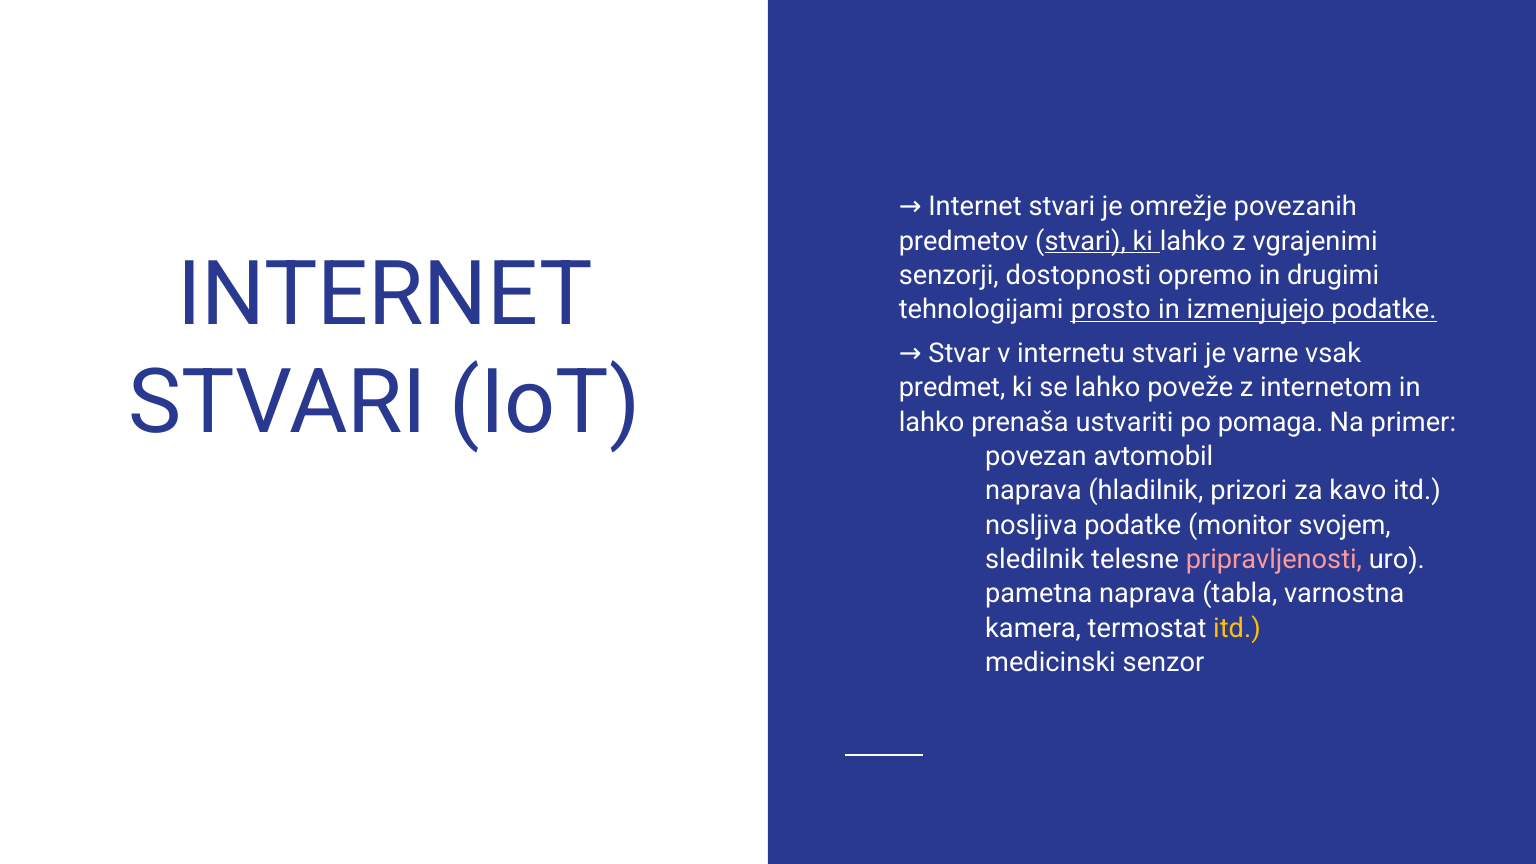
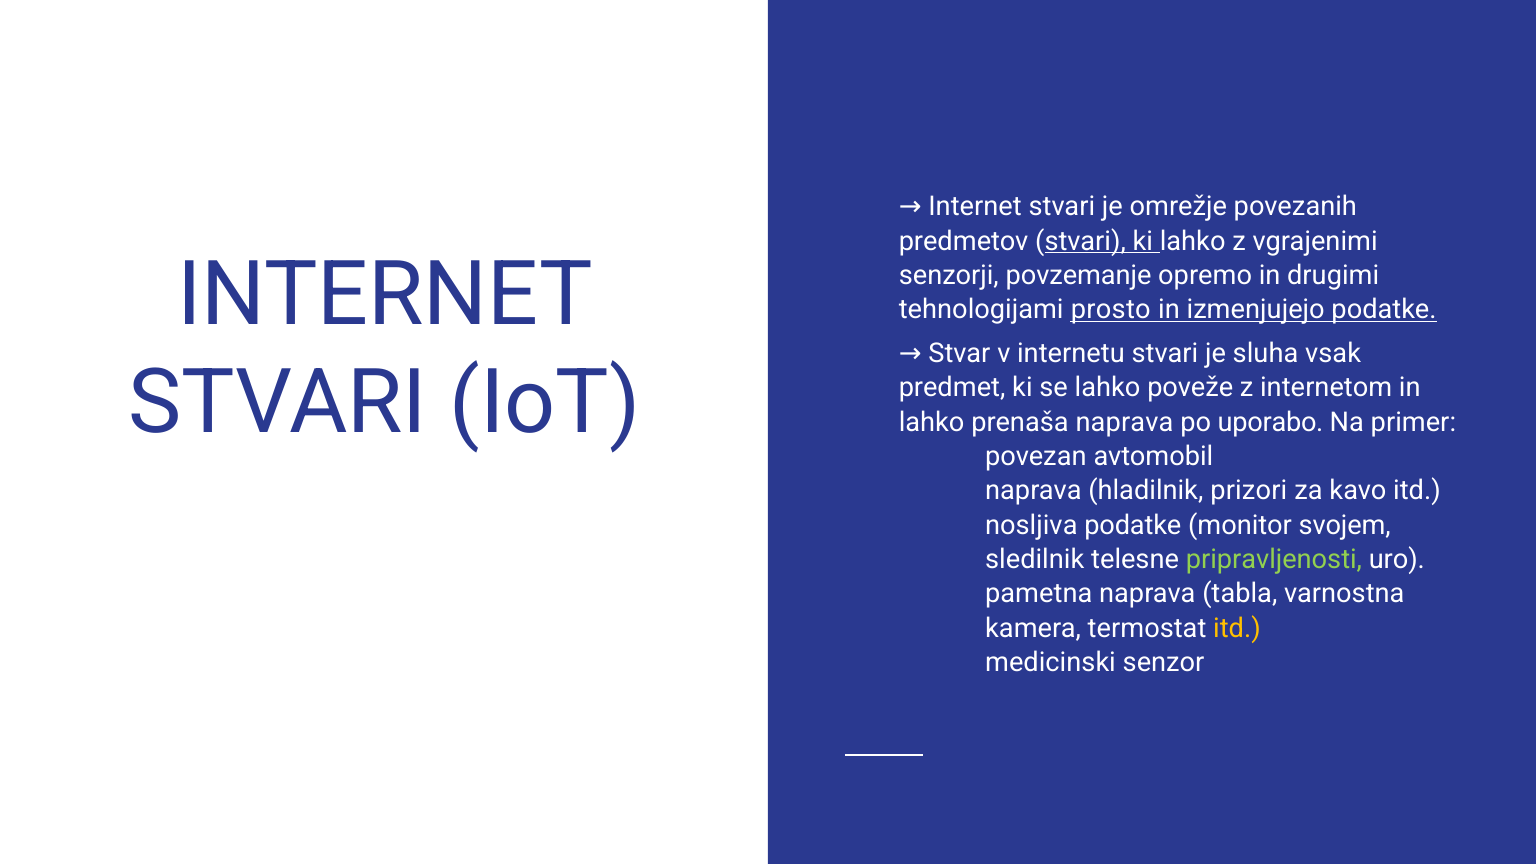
dostopnosti: dostopnosti -> povzemanje
varne: varne -> sluha
prenaša ustvariti: ustvariti -> naprava
pomaga: pomaga -> uporabo
pripravljenosti colour: pink -> light green
